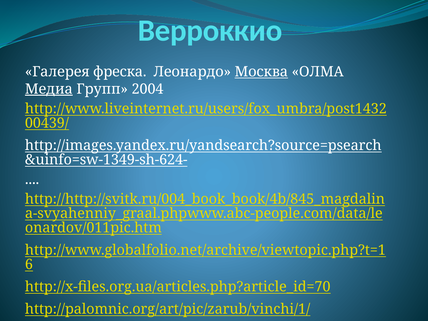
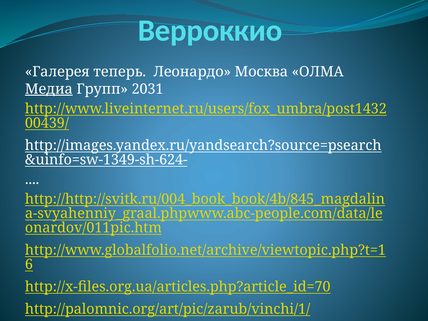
фреска: фреска -> теперь
Москва underline: present -> none
2004: 2004 -> 2031
